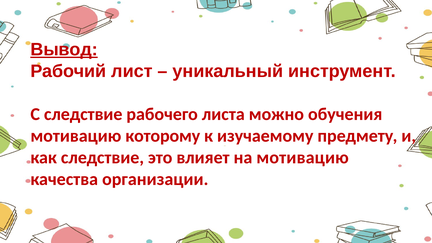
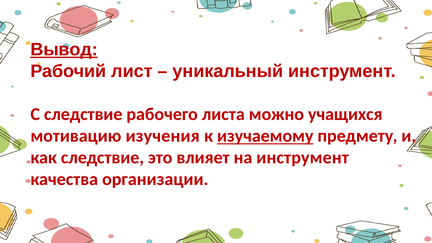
обучения: обучения -> учащихся
которому: которому -> изучения
изучаемому underline: none -> present
на мотивацию: мотивацию -> инструмент
